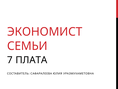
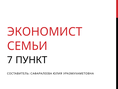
ПЛАТА: ПЛАТА -> ПУНКТ
